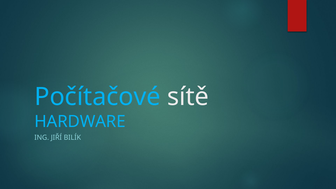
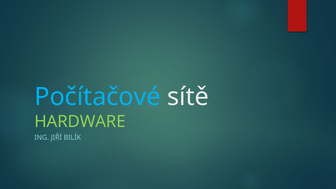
HARDWARE colour: light blue -> light green
